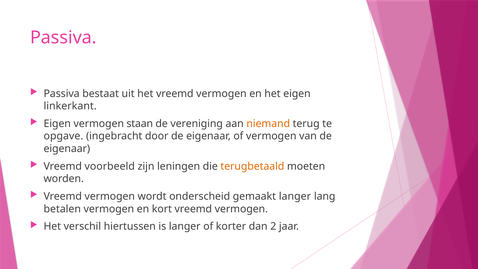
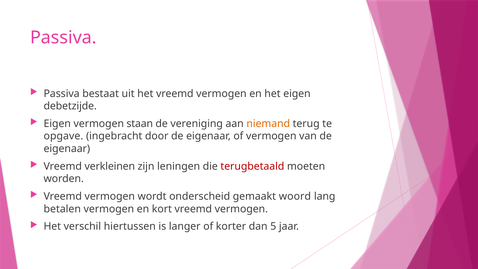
linkerkant: linkerkant -> debetzijde
voorbeeld: voorbeeld -> verkleinen
terugbetaald colour: orange -> red
gemaakt langer: langer -> woord
2: 2 -> 5
